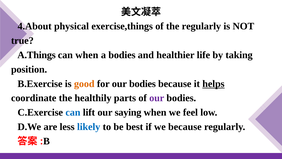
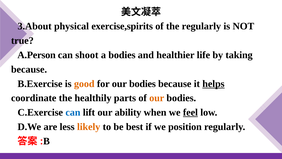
4.About: 4.About -> 3.About
exercise,things: exercise,things -> exercise,spirits
A.Things: A.Things -> A.Person
can when: when -> shoot
position at (29, 69): position -> because
our at (157, 98) colour: purple -> orange
saying: saying -> ability
feel underline: none -> present
likely colour: blue -> orange
we because: because -> position
